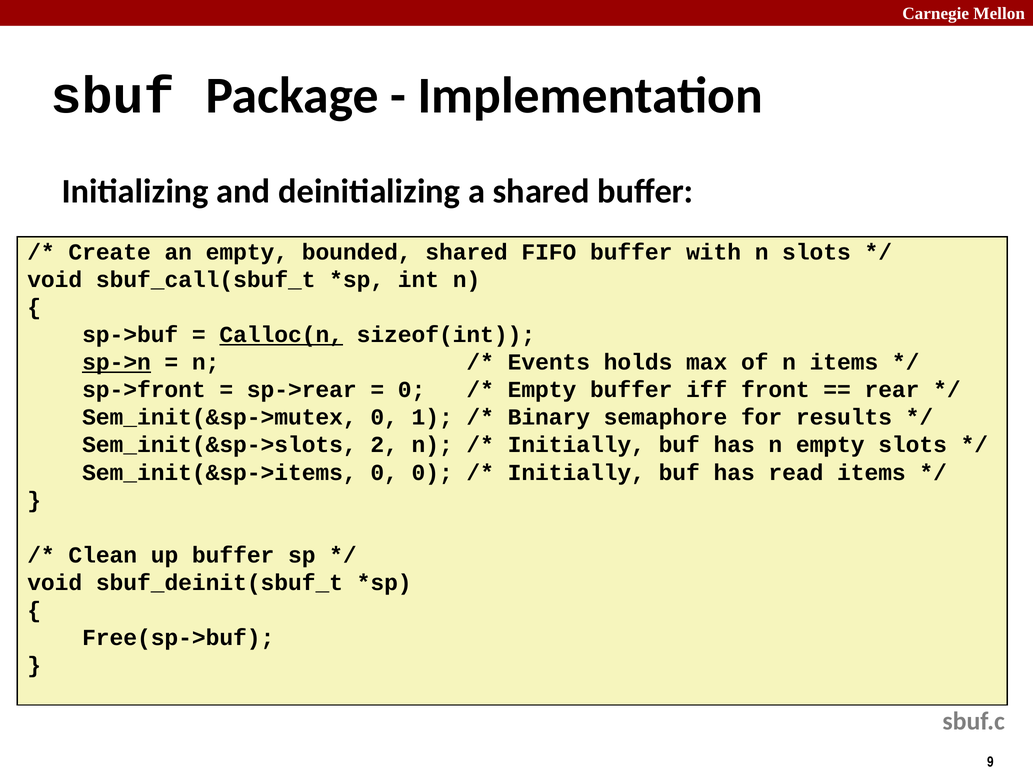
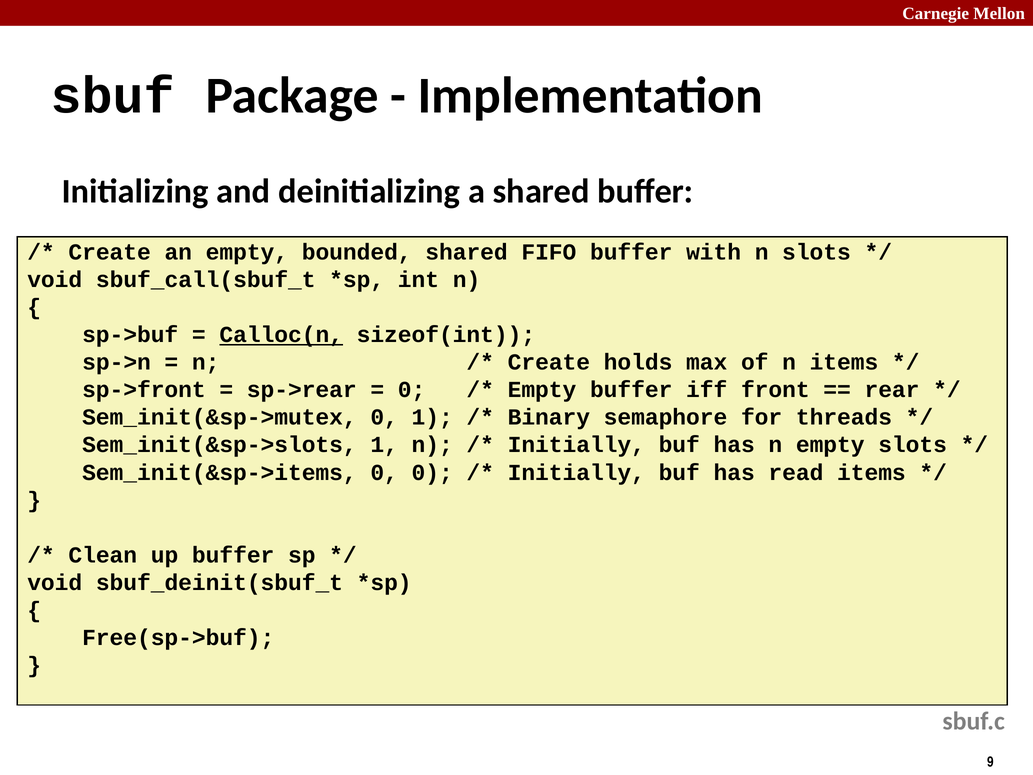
sp->n underline: present -> none
Events at (549, 362): Events -> Create
results: results -> threads
Sem_init(&sp->slots 2: 2 -> 1
